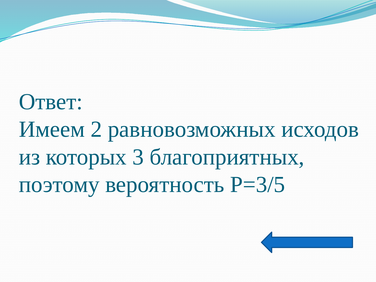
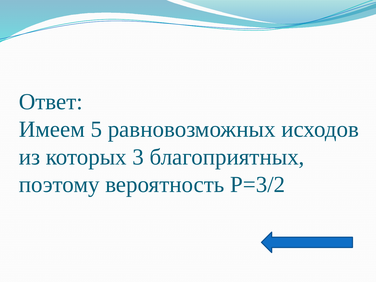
2: 2 -> 5
Р=3/5: Р=3/5 -> Р=3/2
